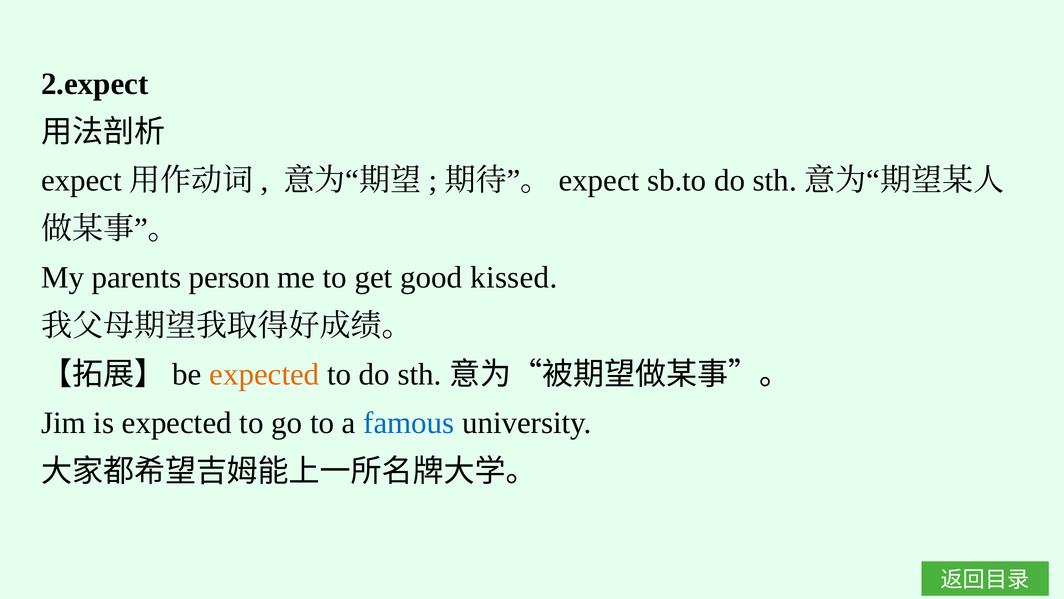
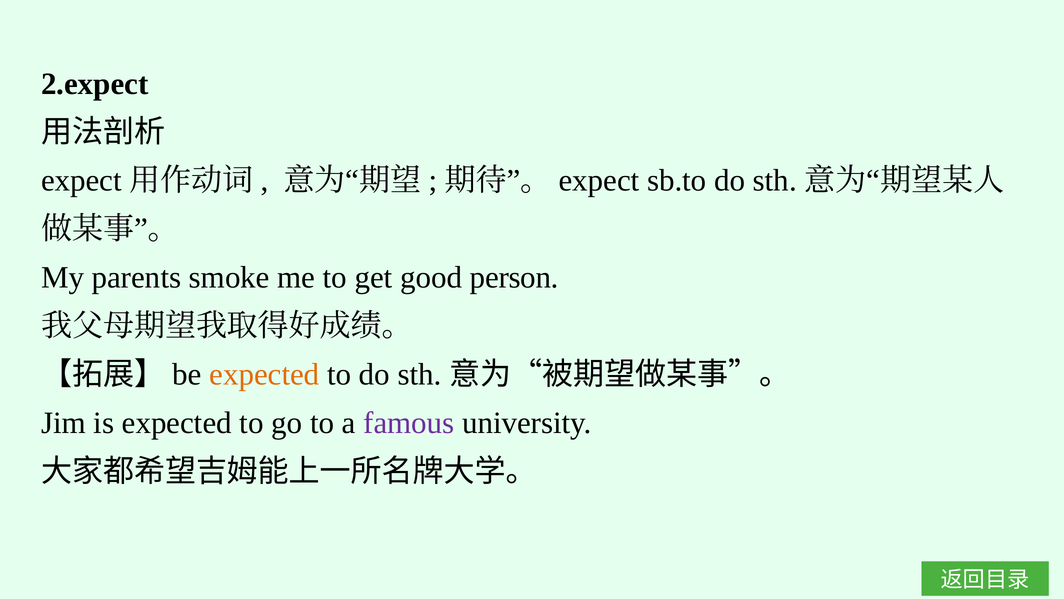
person: person -> smoke
kissed: kissed -> person
famous colour: blue -> purple
